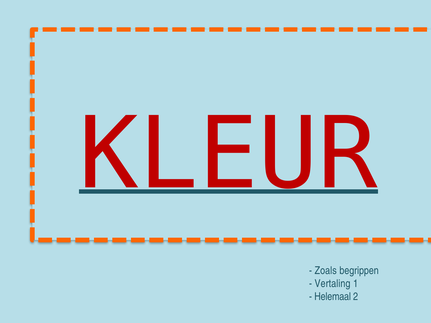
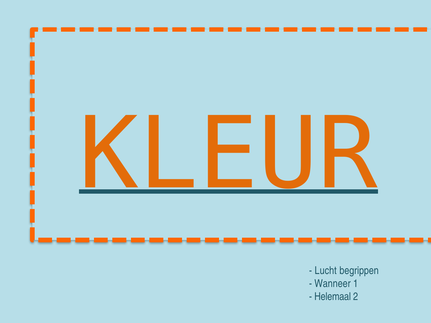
KLEUR colour: red -> orange
Zoals: Zoals -> Lucht
Vertaling: Vertaling -> Wanneer
